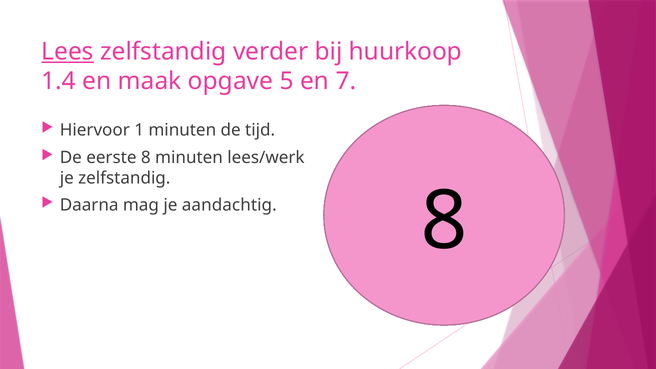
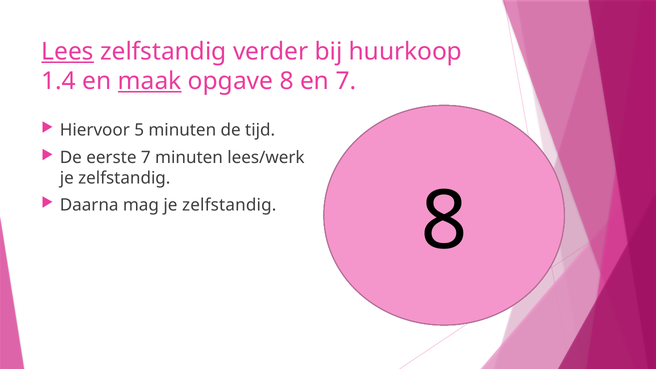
maak underline: none -> present
5: 5 -> 8
1: 1 -> 5
eerste 8: 8 -> 7
mag je aandachtig: aandachtig -> zelfstandig
